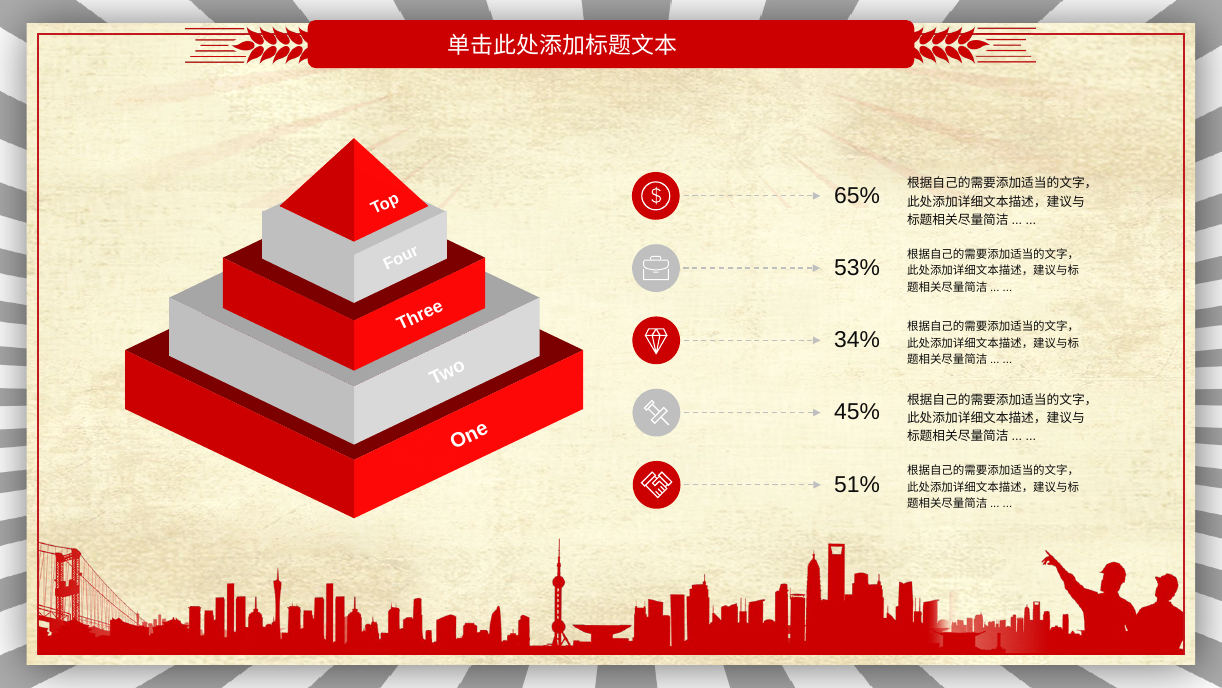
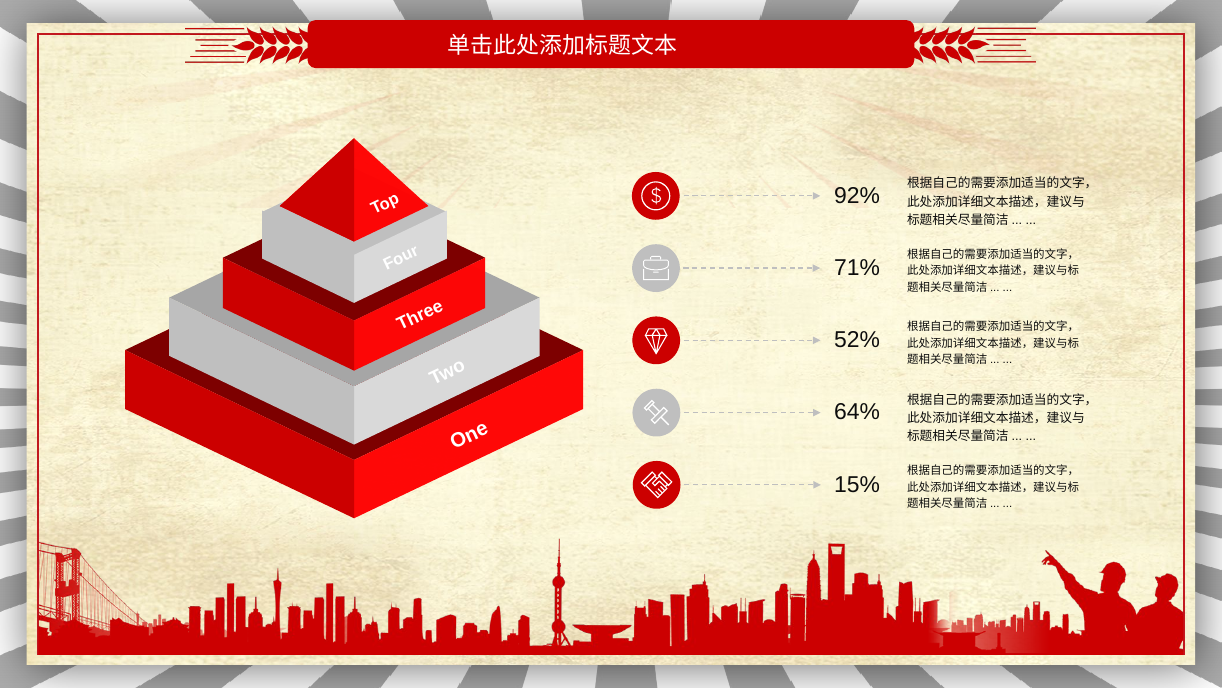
65%: 65% -> 92%
53%: 53% -> 71%
34%: 34% -> 52%
45%: 45% -> 64%
51%: 51% -> 15%
